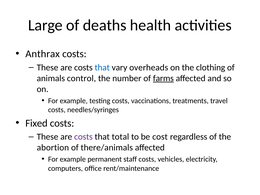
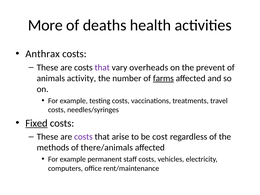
Large: Large -> More
that at (102, 67) colour: blue -> purple
clothing: clothing -> prevent
control: control -> activity
Fixed underline: none -> present
total: total -> arise
abortion: abortion -> methods
